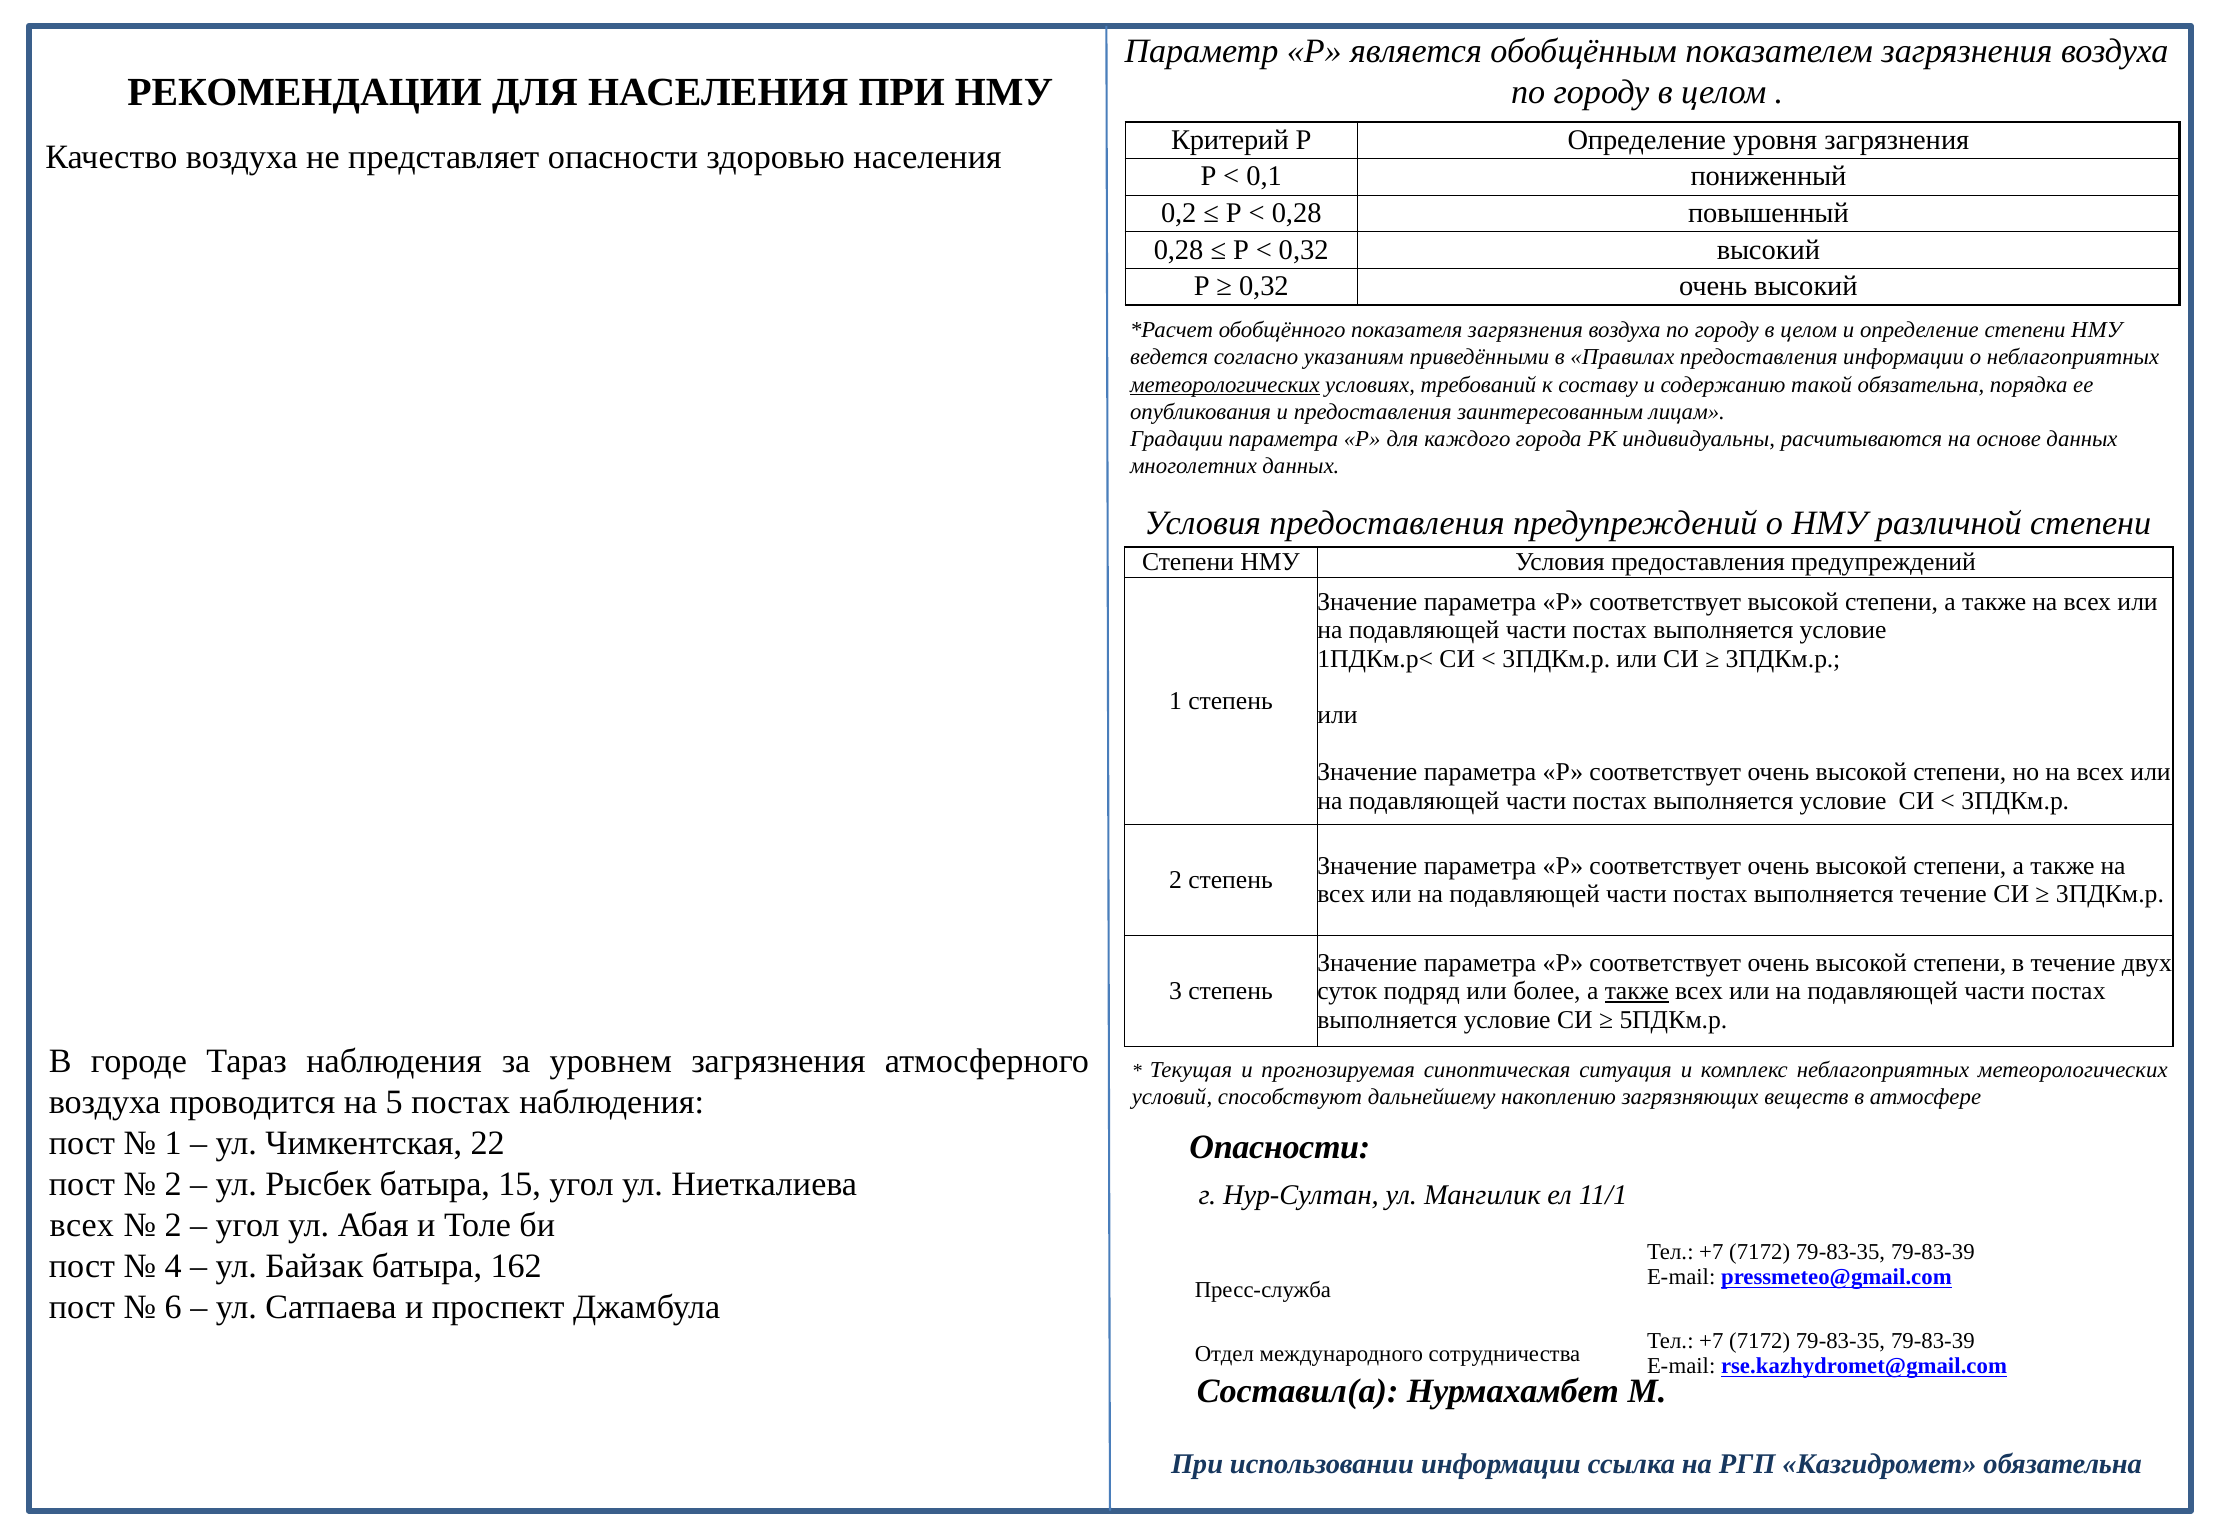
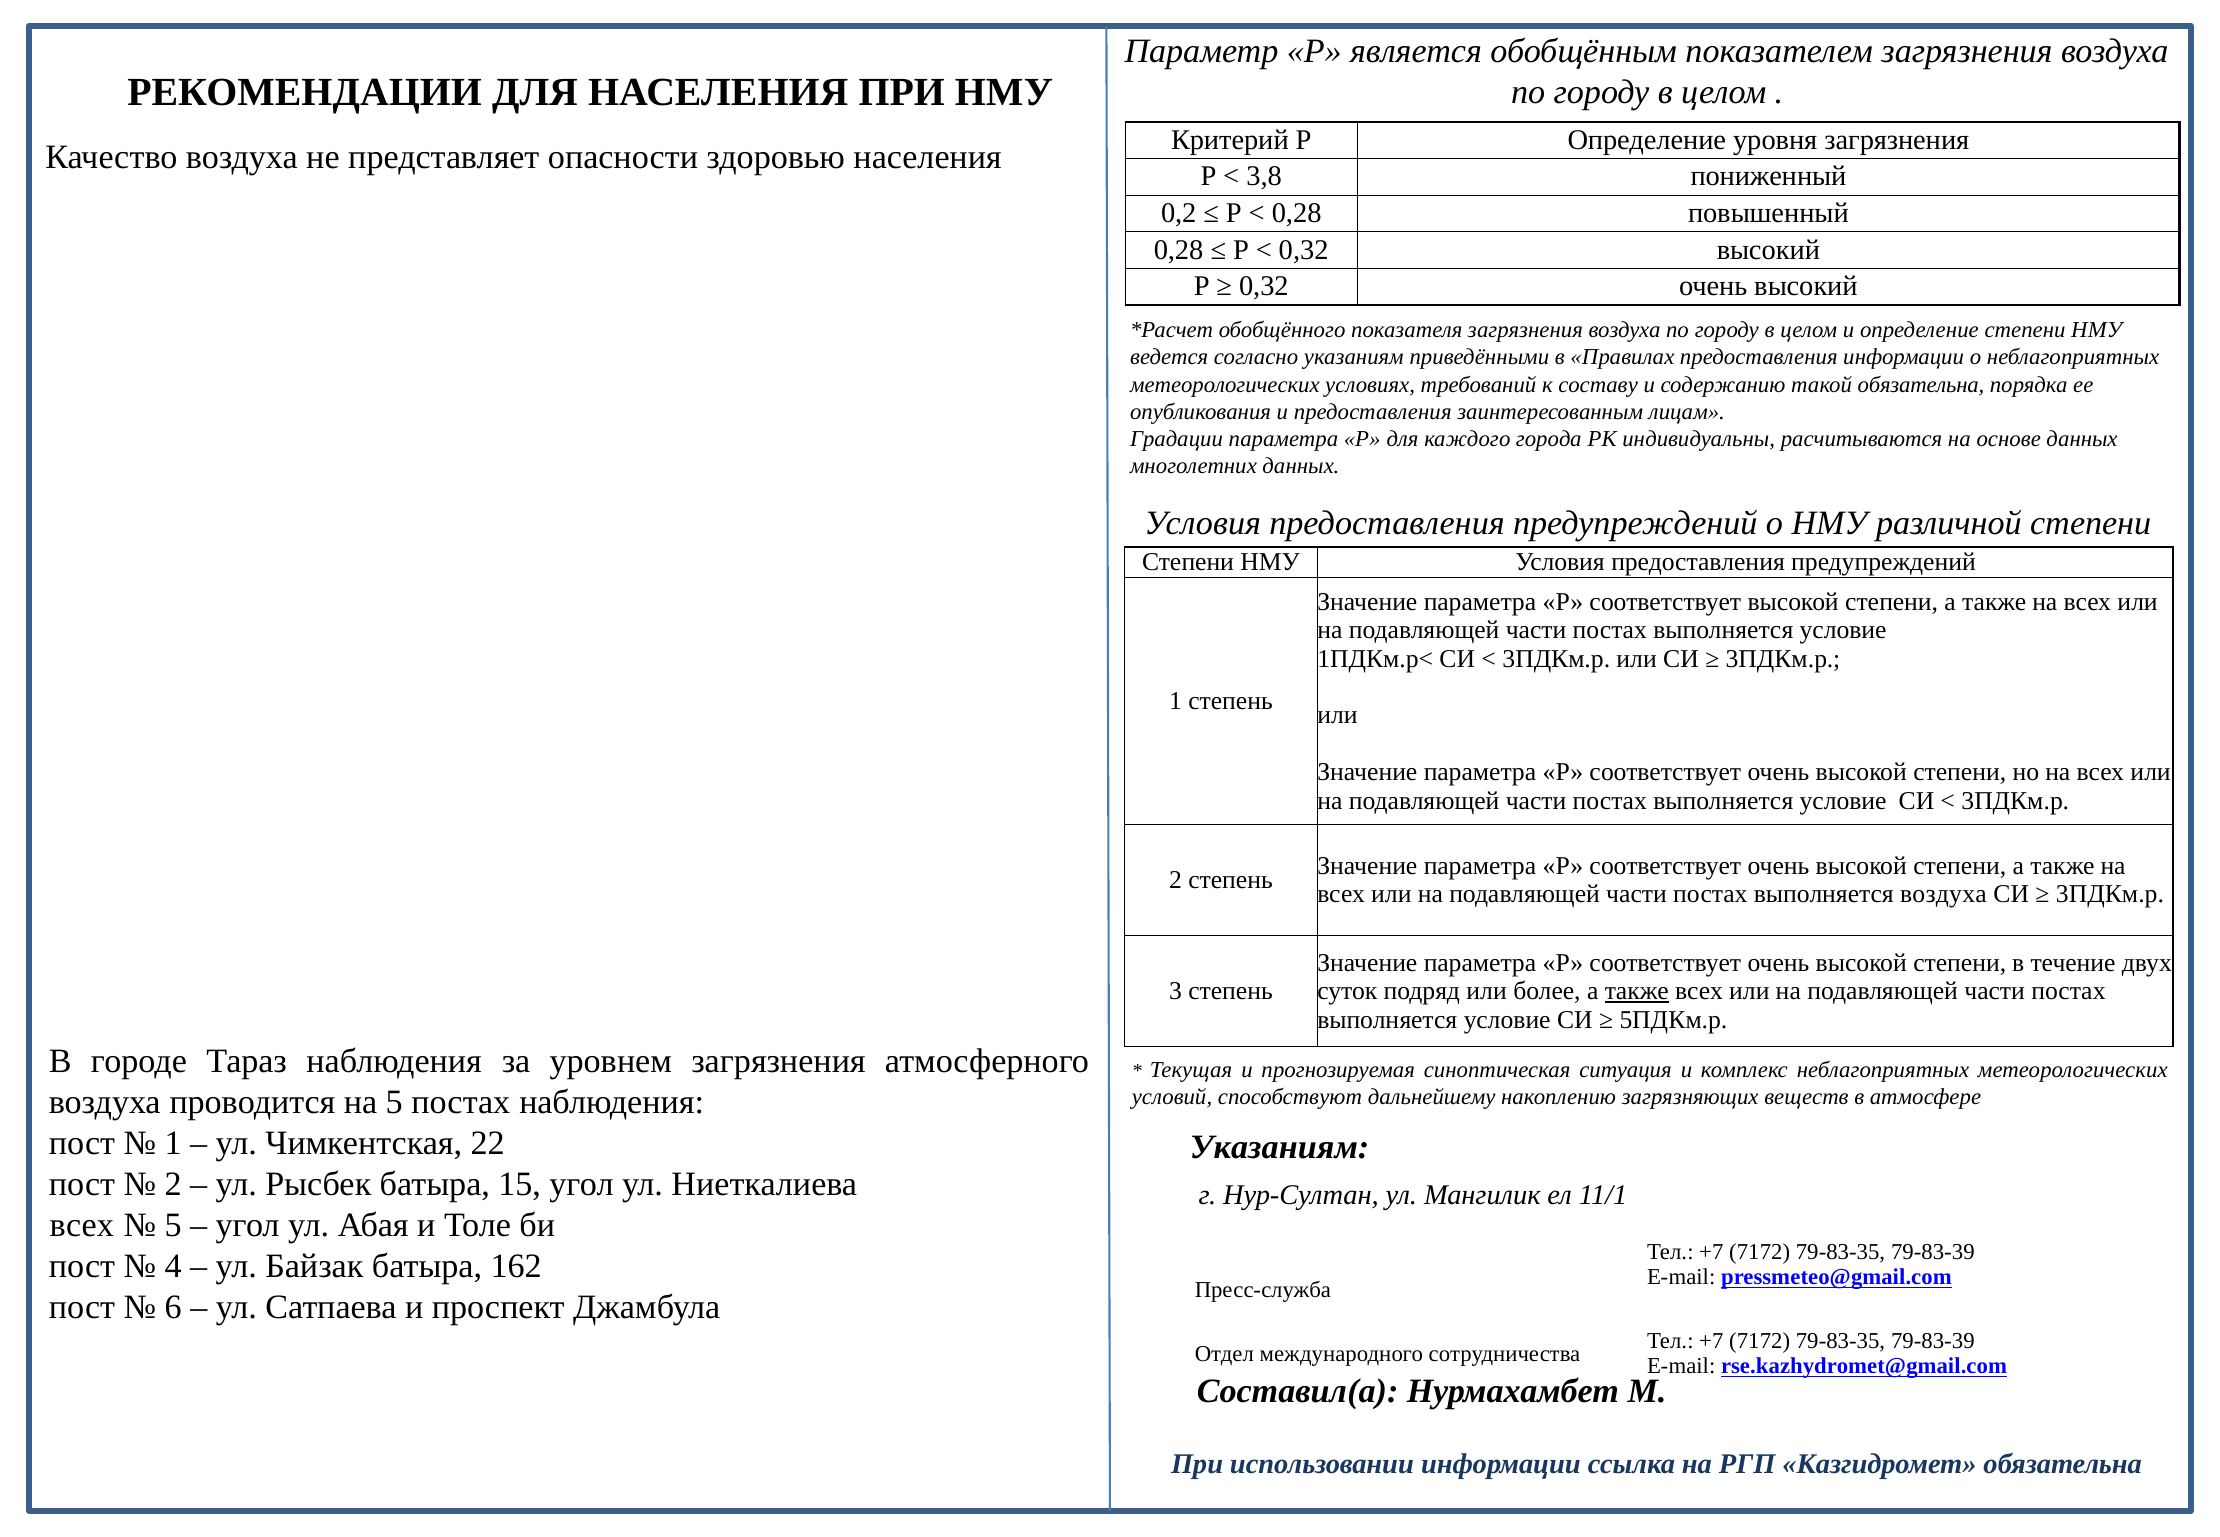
0,1: 0,1 -> 3,8
метеорологических at (1225, 385) underline: present -> none
выполняется течение: течение -> воздуха
Опасности at (1280, 1147): Опасности -> Указаниям
2 at (173, 1225): 2 -> 5
